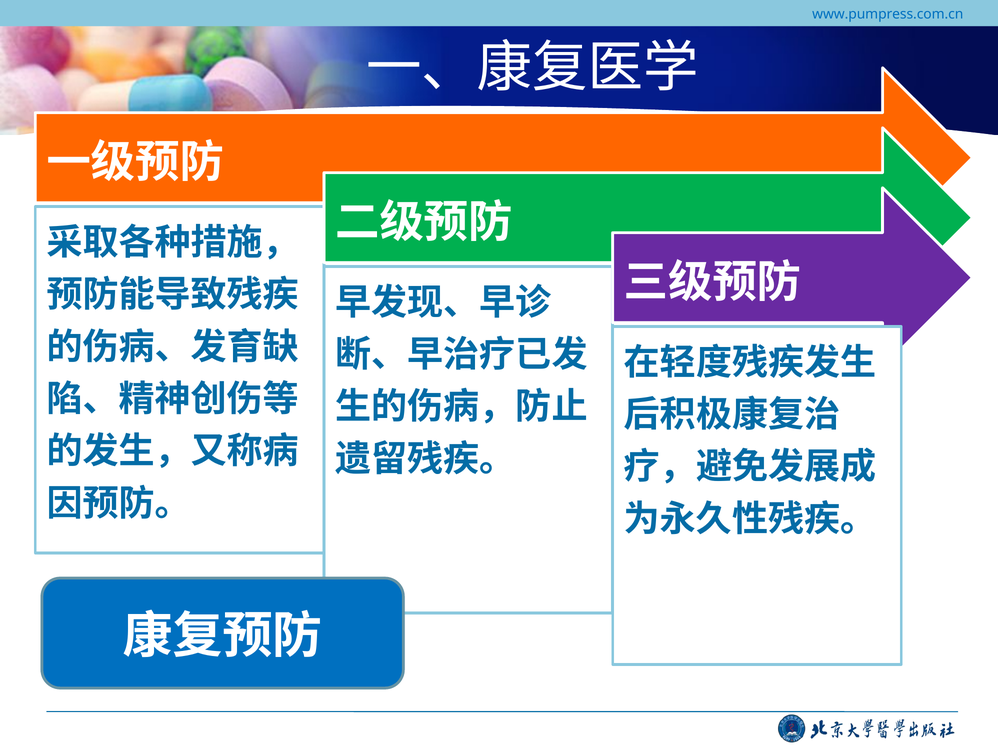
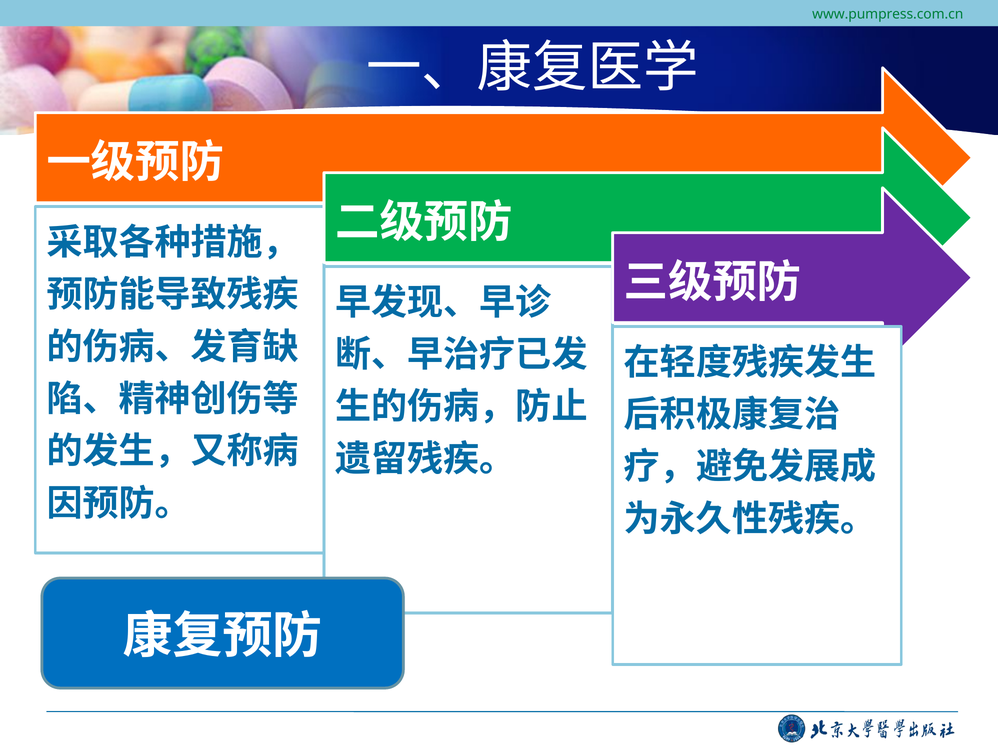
www.pumpress.com.cn colour: blue -> green
